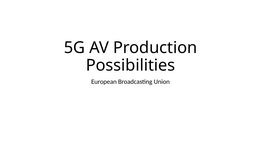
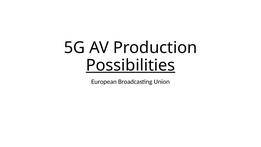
Possibilities underline: none -> present
